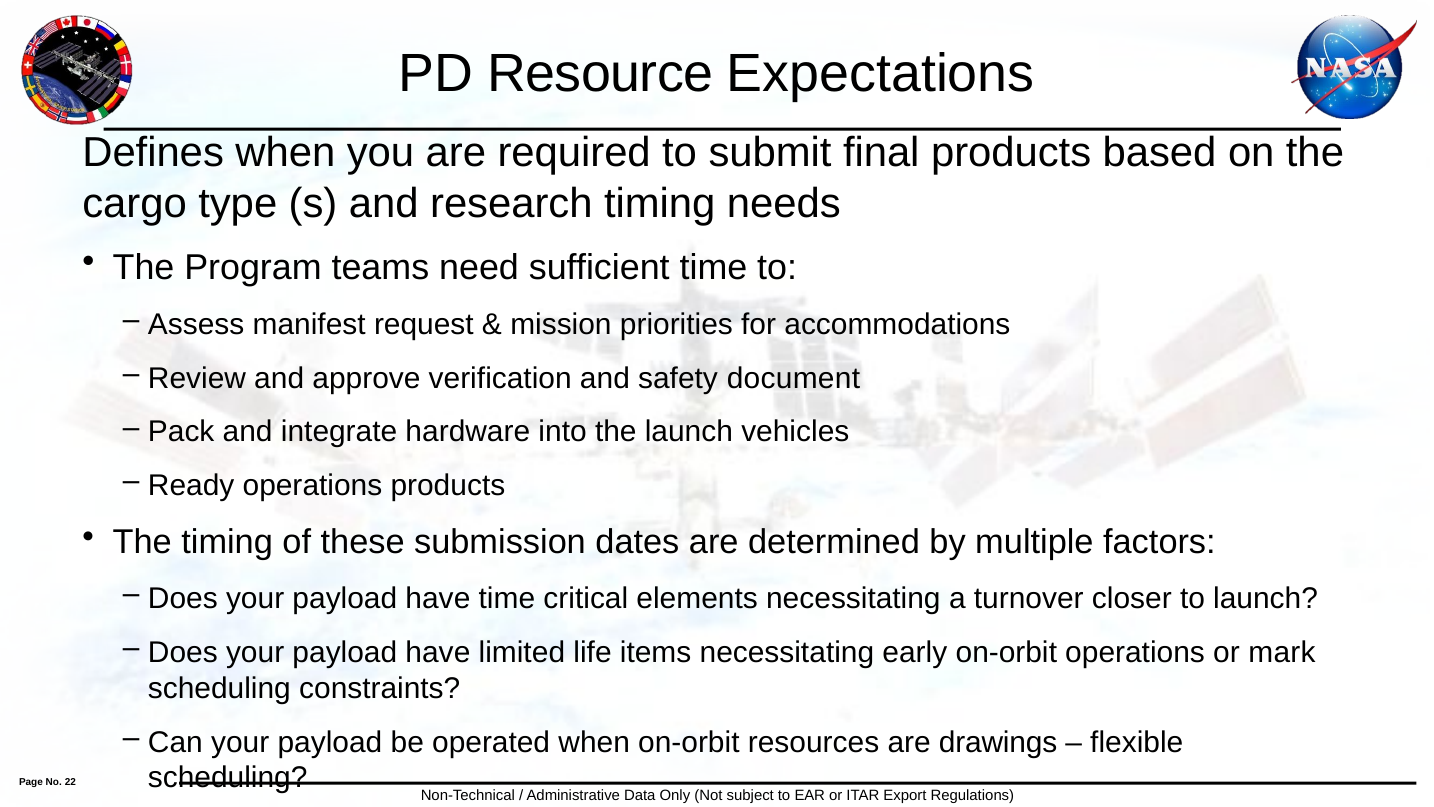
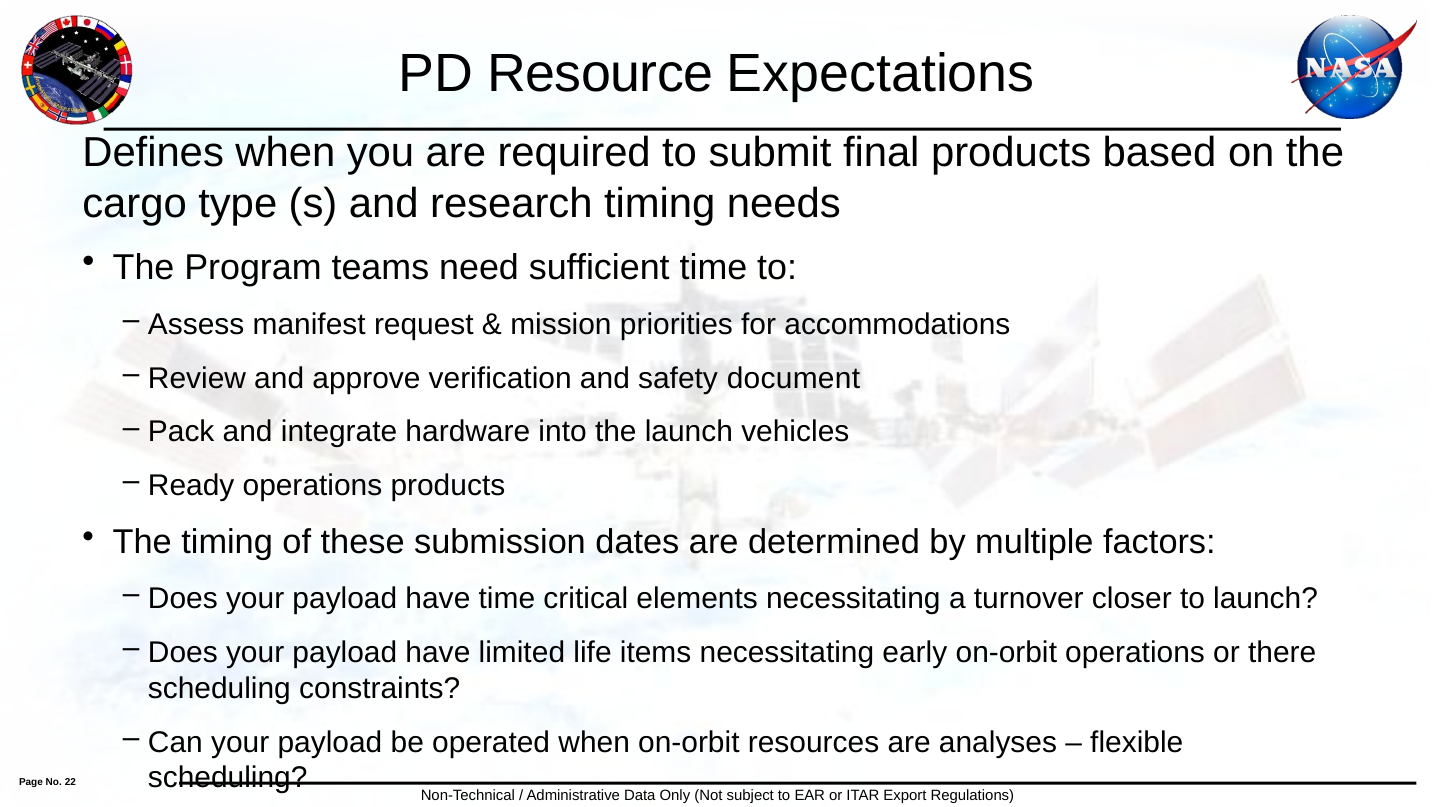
mark: mark -> there
drawings: drawings -> analyses
